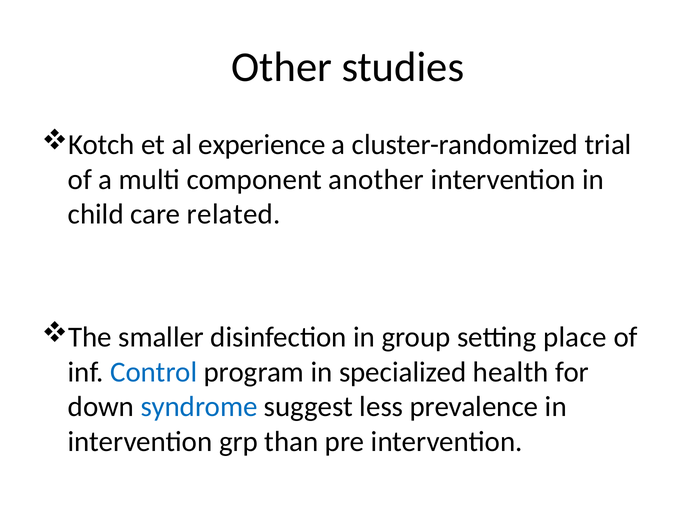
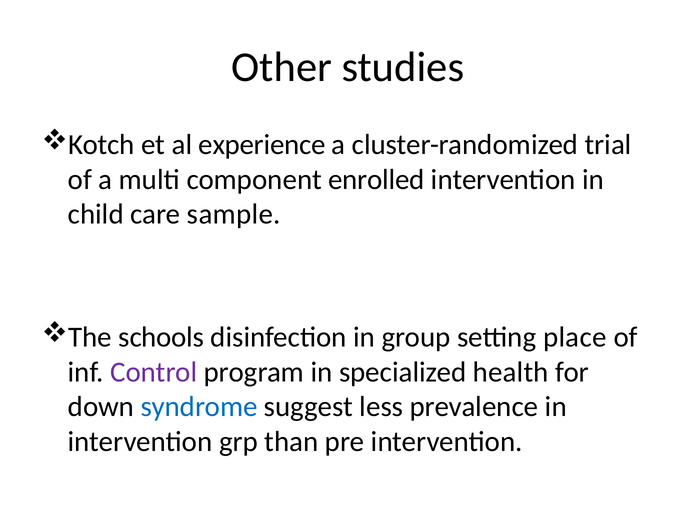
another: another -> enrolled
related: related -> sample
smaller: smaller -> schools
Control colour: blue -> purple
